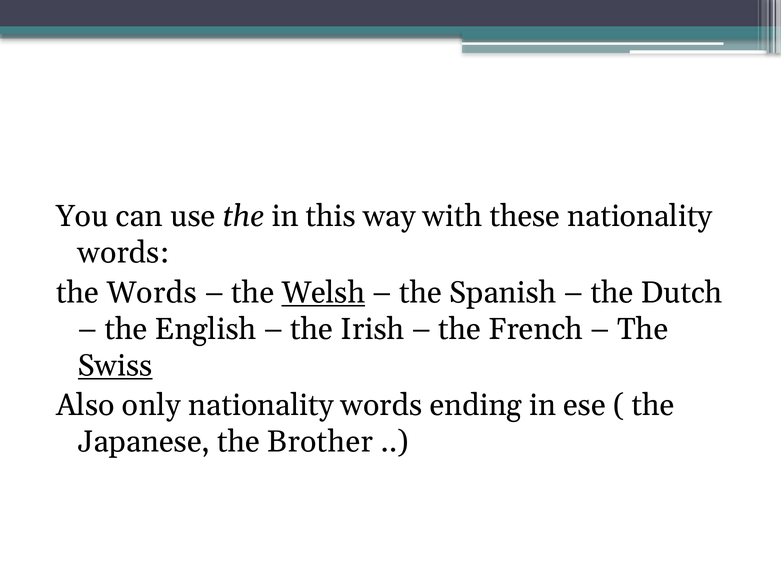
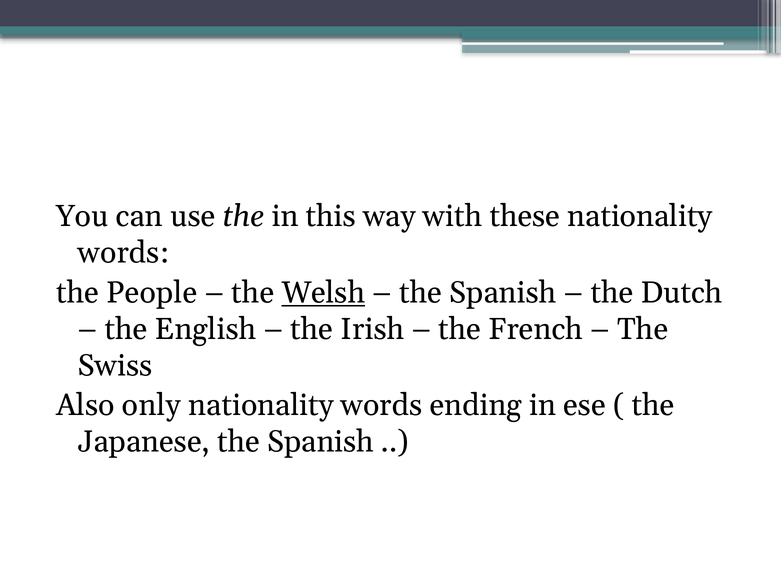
the Words: Words -> People
Swiss underline: present -> none
Japanese the Brother: Brother -> Spanish
